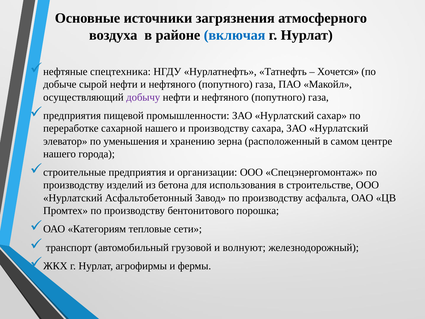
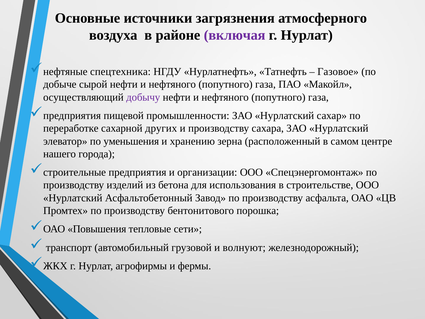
включая colour: blue -> purple
Хочется: Хочется -> Газовое
сахарной нашего: нашего -> других
Категориям: Категориям -> Повышения
